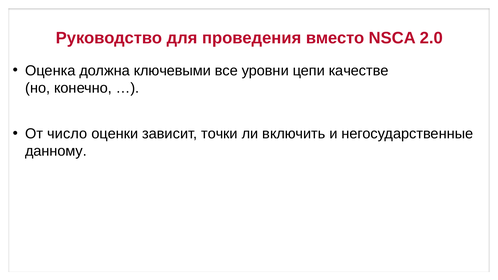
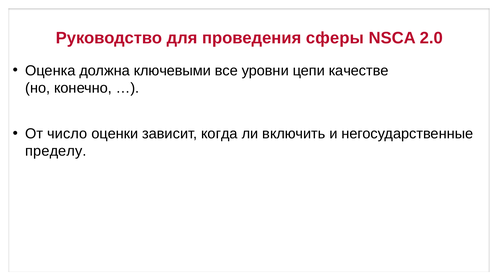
вместо: вместо -> сферы
точки: точки -> когда
данному: данному -> пределу
